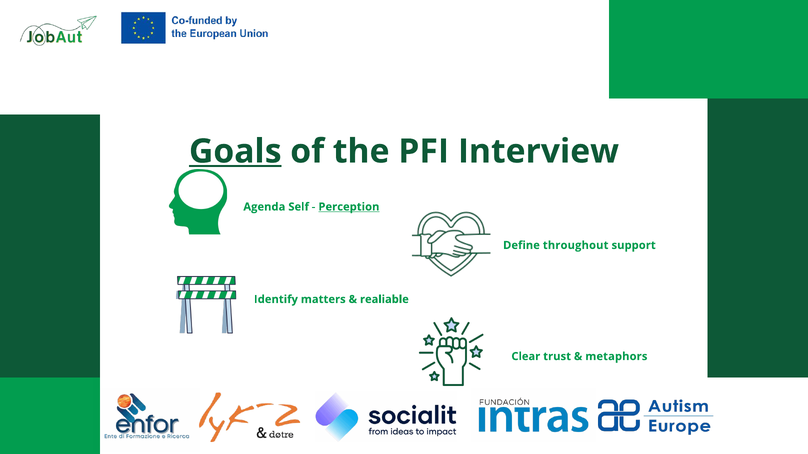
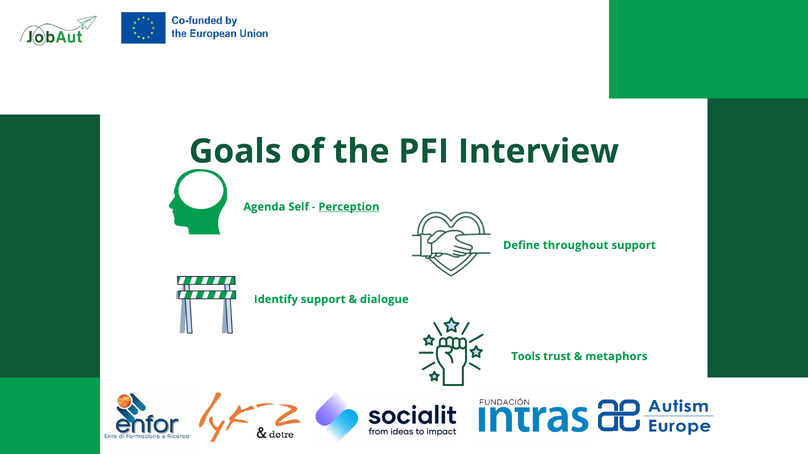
Goals underline: present -> none
Identify matters: matters -> support
realiable: realiable -> dialogue
Clear: Clear -> Tools
